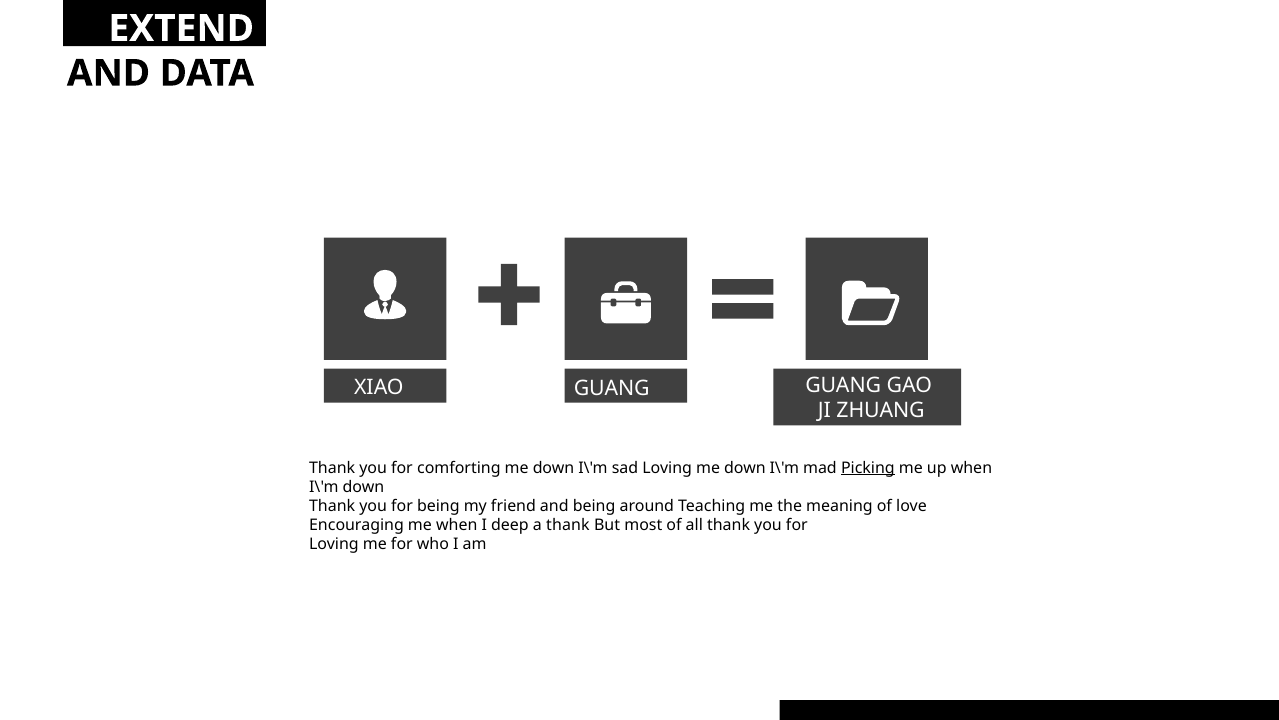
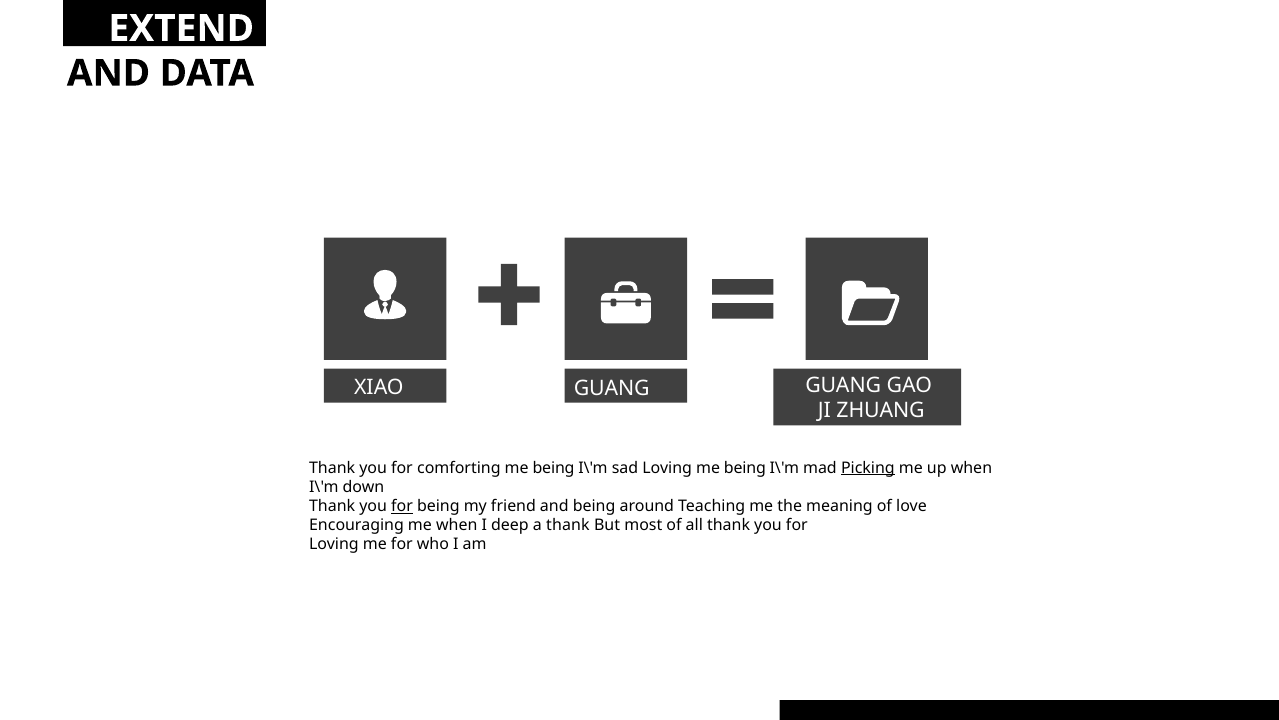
comforting me down: down -> being
Loving me down: down -> being
for at (402, 506) underline: none -> present
